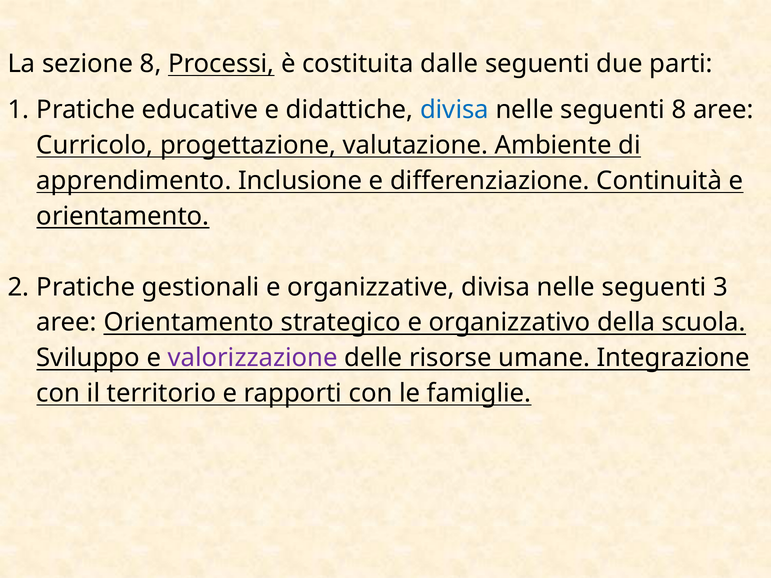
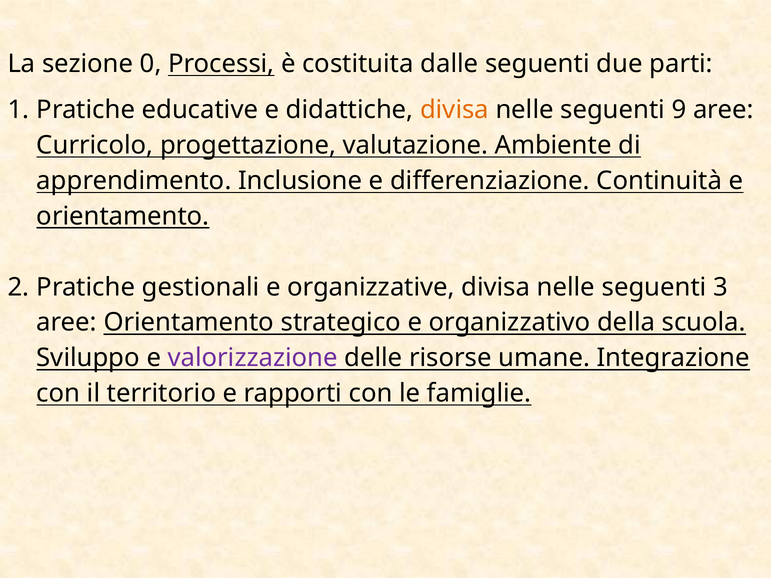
sezione 8: 8 -> 0
divisa at (454, 110) colour: blue -> orange
seguenti 8: 8 -> 9
